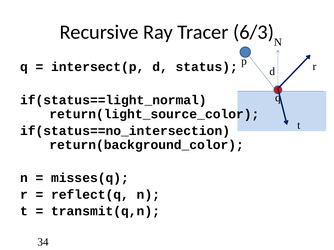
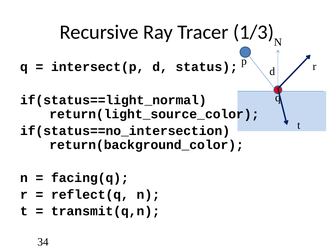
6/3: 6/3 -> 1/3
misses(q: misses(q -> facing(q
